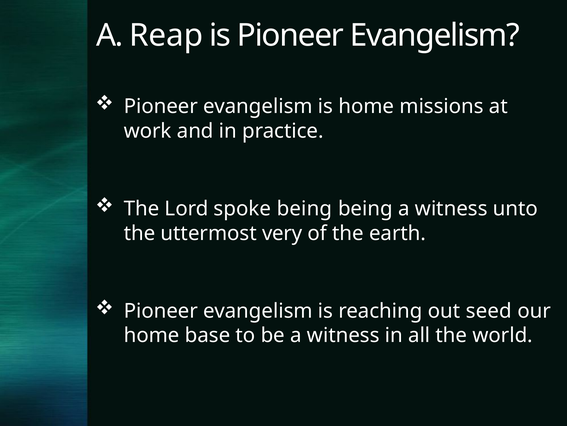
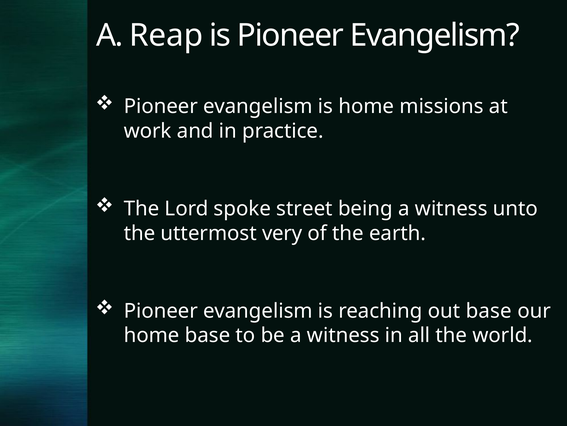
spoke being: being -> street
out seed: seed -> base
